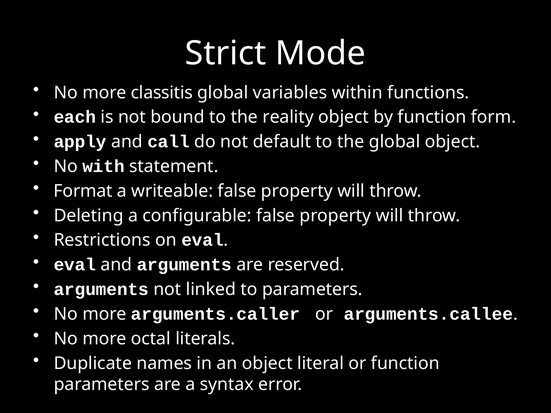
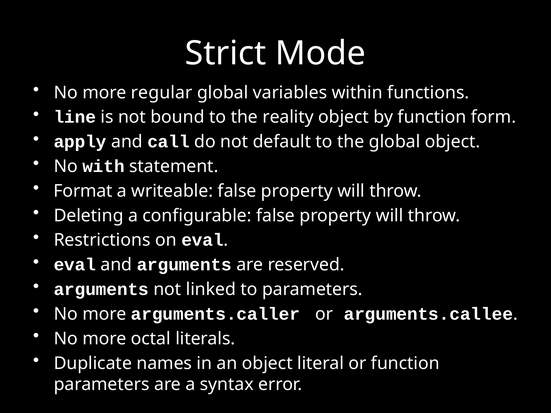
classitis: classitis -> regular
each: each -> line
